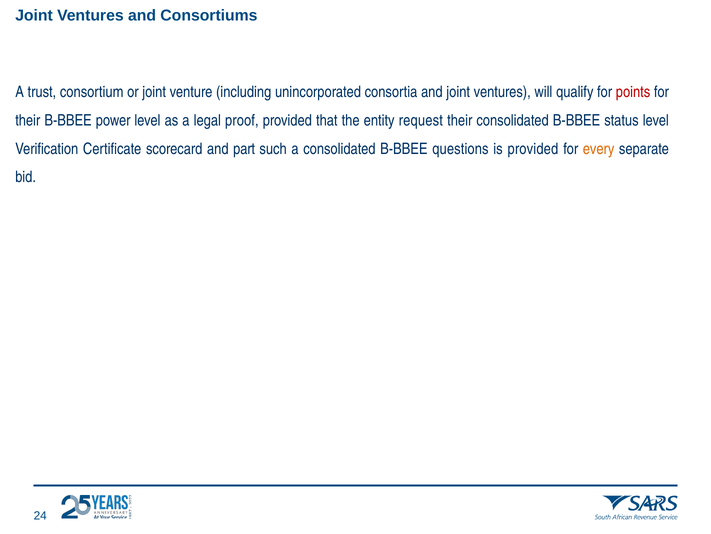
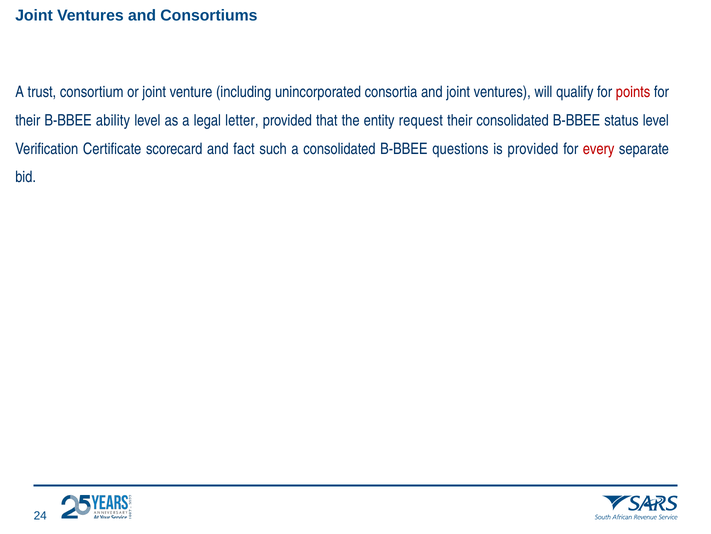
power: power -> ability
proof: proof -> letter
part: part -> fact
every colour: orange -> red
